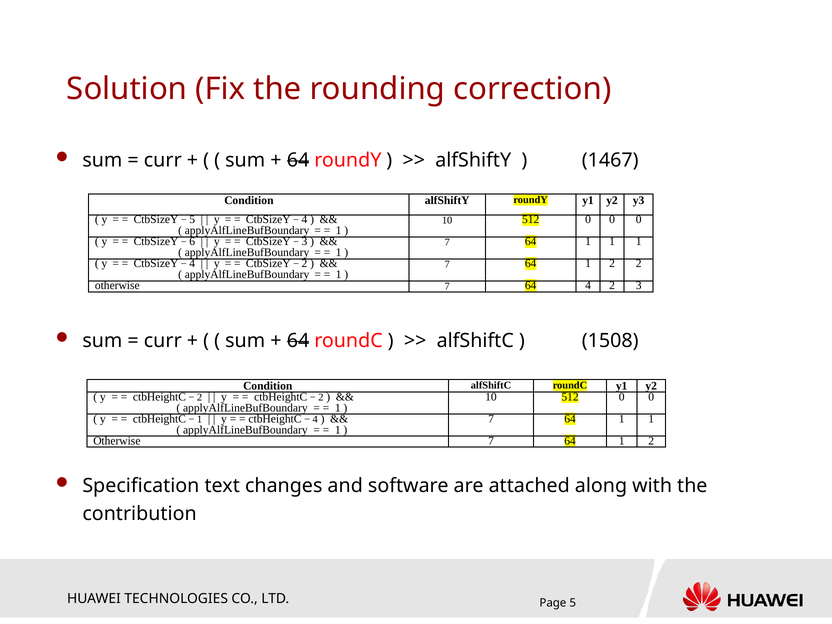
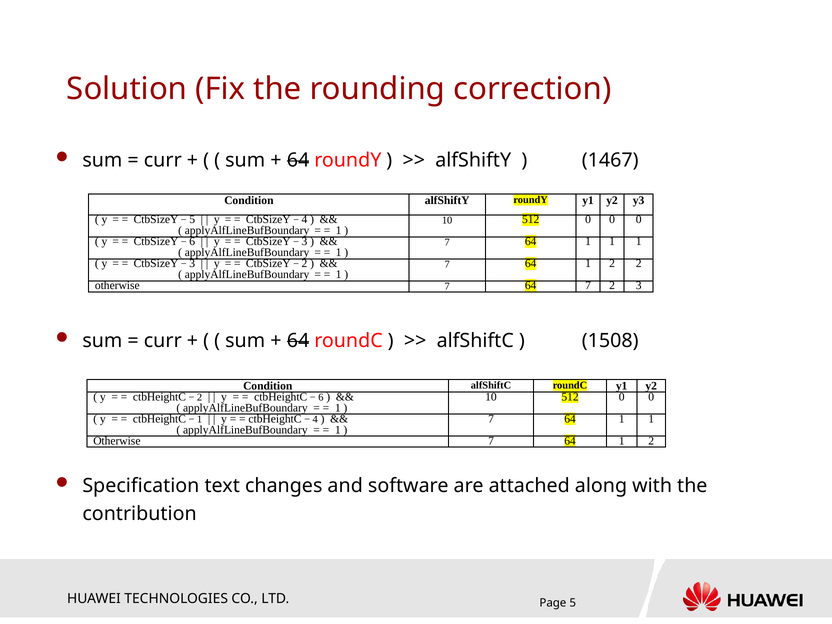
4 at (192, 264): 4 -> 3
64 4: 4 -> 7
2 at (321, 397): 2 -> 6
